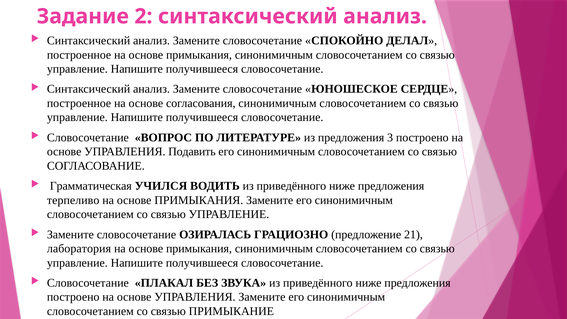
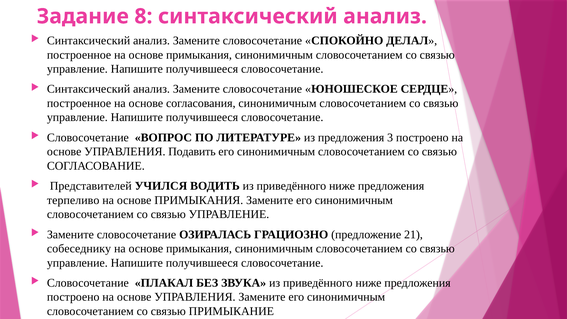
2: 2 -> 8
Грамматическая: Грамматическая -> Представителей
лаборатория: лаборатория -> собеседнику
